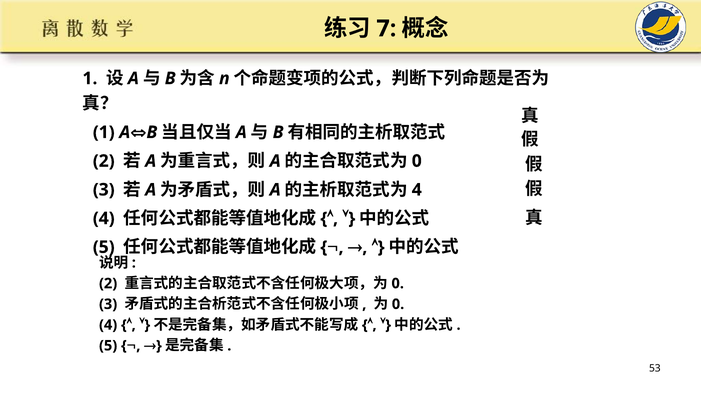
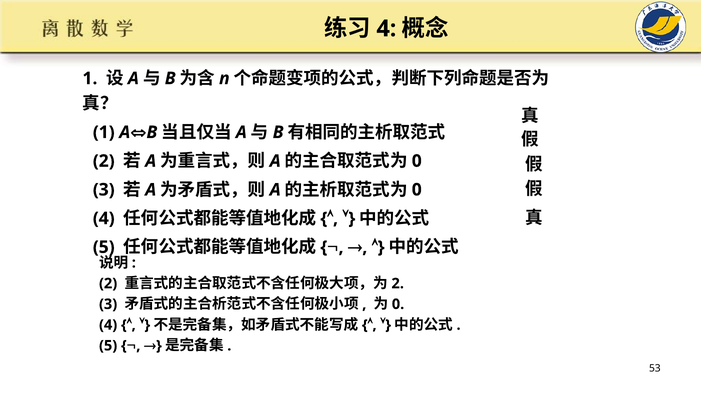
7 at (386, 29): 7 -> 4
4 at (417, 190): 4 -> 0
0 at (398, 284): 0 -> 2
